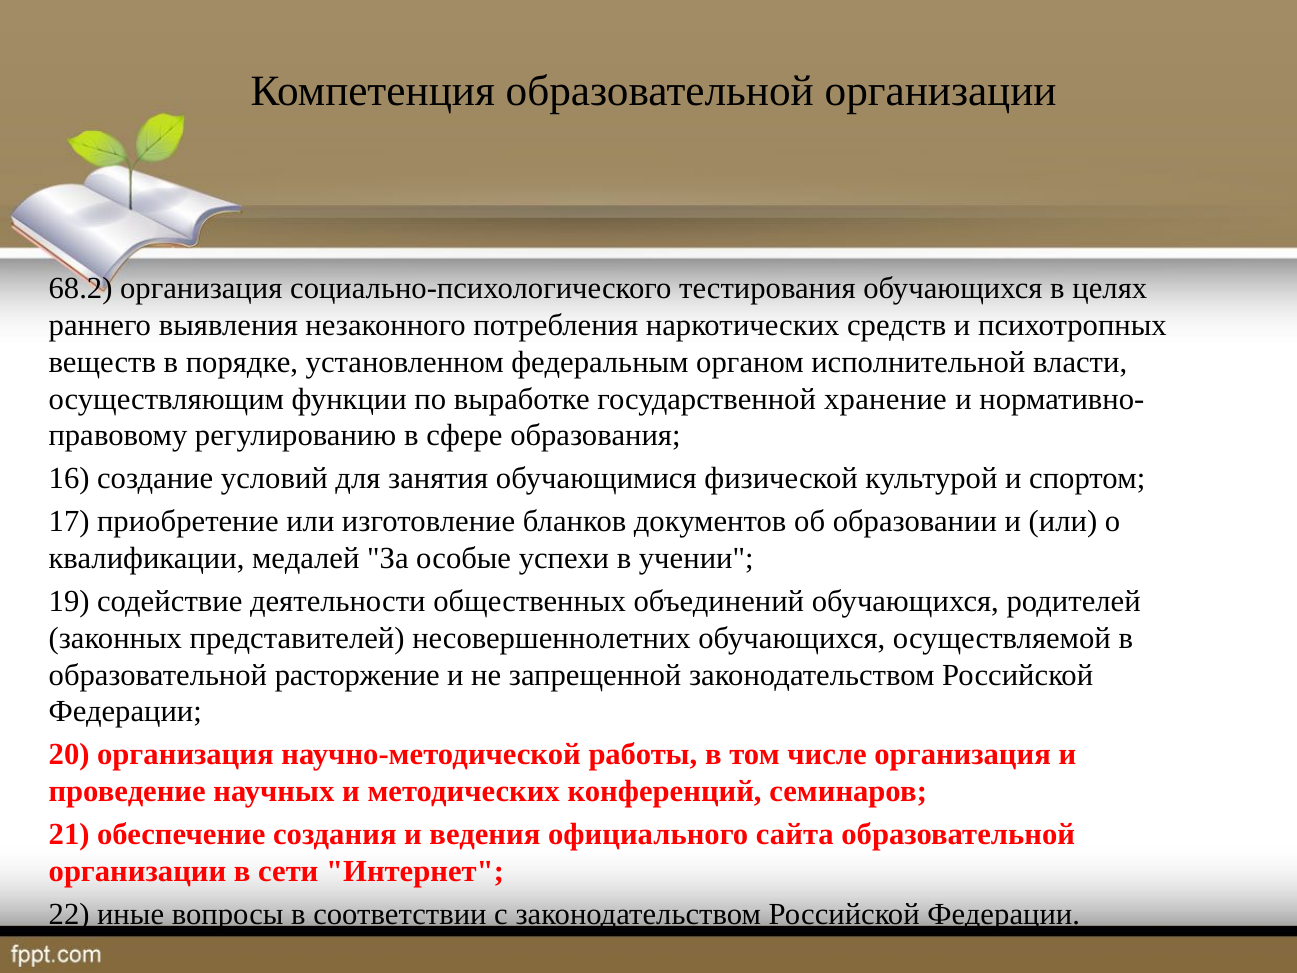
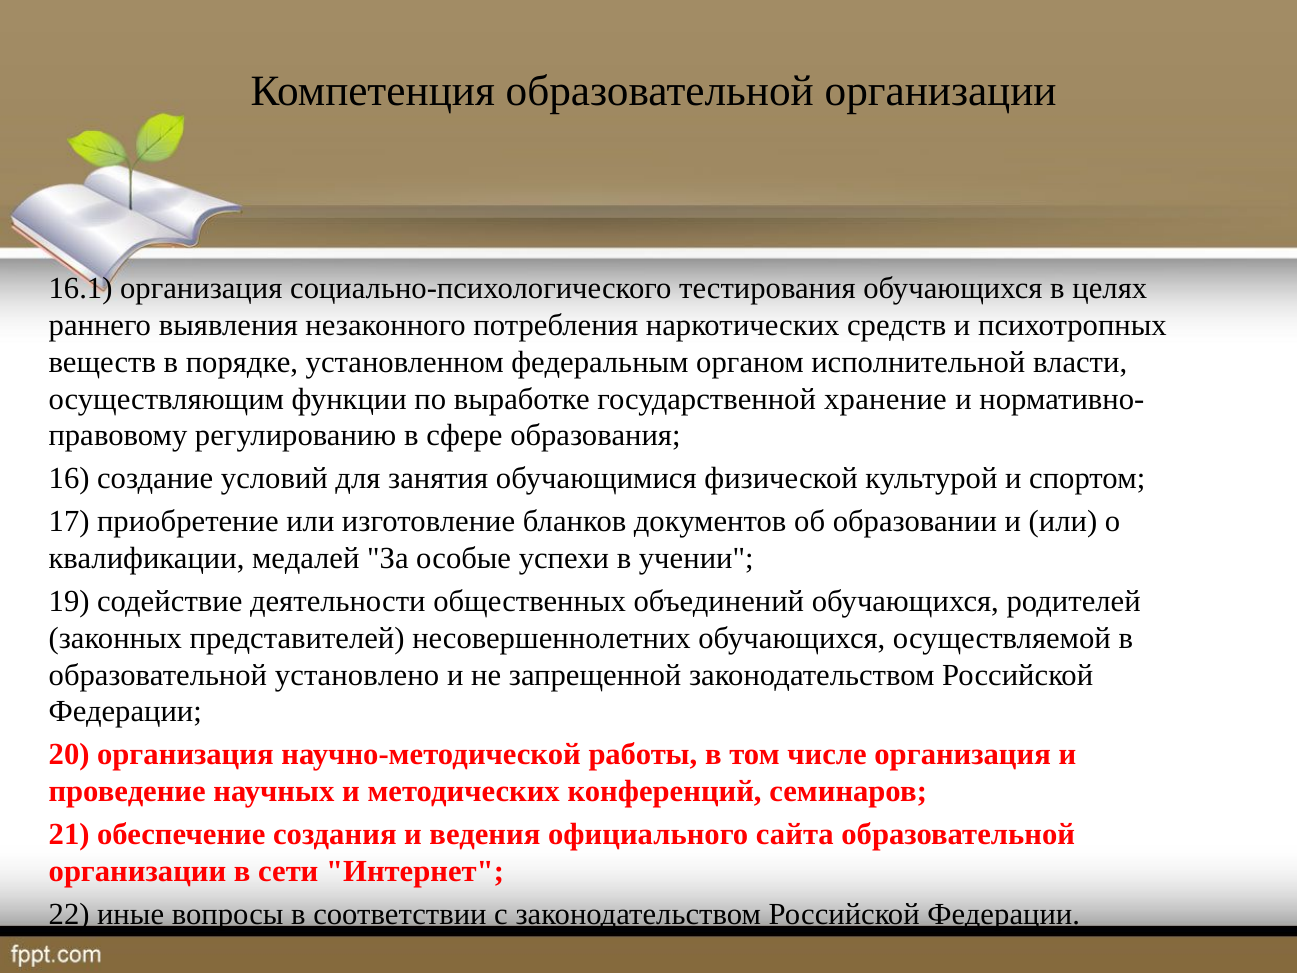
68.2: 68.2 -> 16.1
расторжение: расторжение -> установлено
